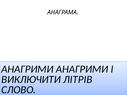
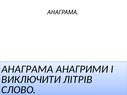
АНАГРИМИ at (27, 69): АНАГРИМИ -> АНАГРАМА
